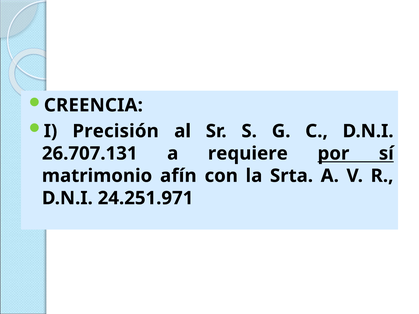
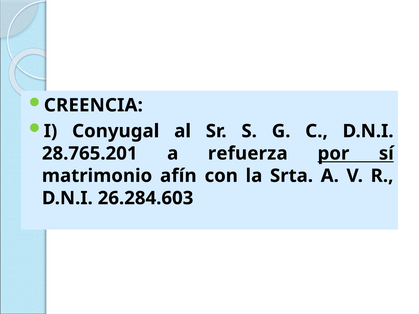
Precisión: Precisión -> Conyugal
26.707.131: 26.707.131 -> 28.765.201
requiere: requiere -> refuerza
24.251.971: 24.251.971 -> 26.284.603
